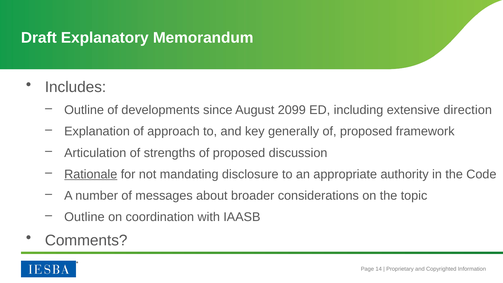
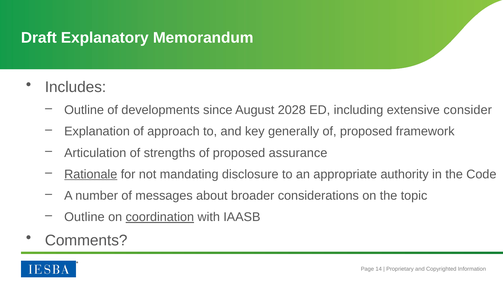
2099: 2099 -> 2028
direction: direction -> consider
discussion: discussion -> assurance
coordination underline: none -> present
